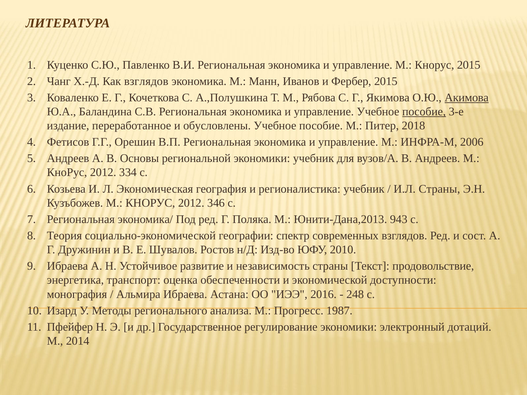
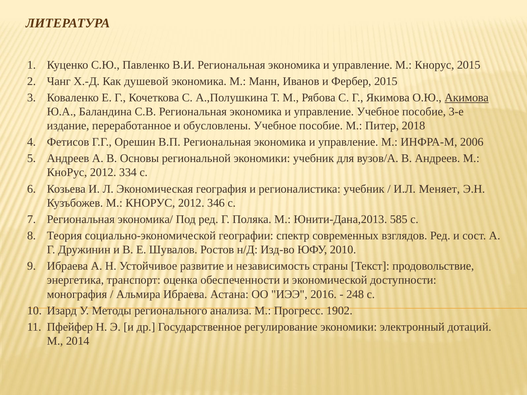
Как взглядов: взглядов -> душевой
пособие at (424, 112) underline: present -> none
И.Л Страны: Страны -> Меняет
943: 943 -> 585
1987: 1987 -> 1902
